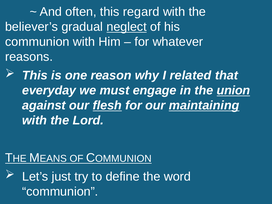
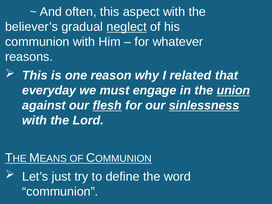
regard: regard -> aspect
maintaining: maintaining -> sinlessness
